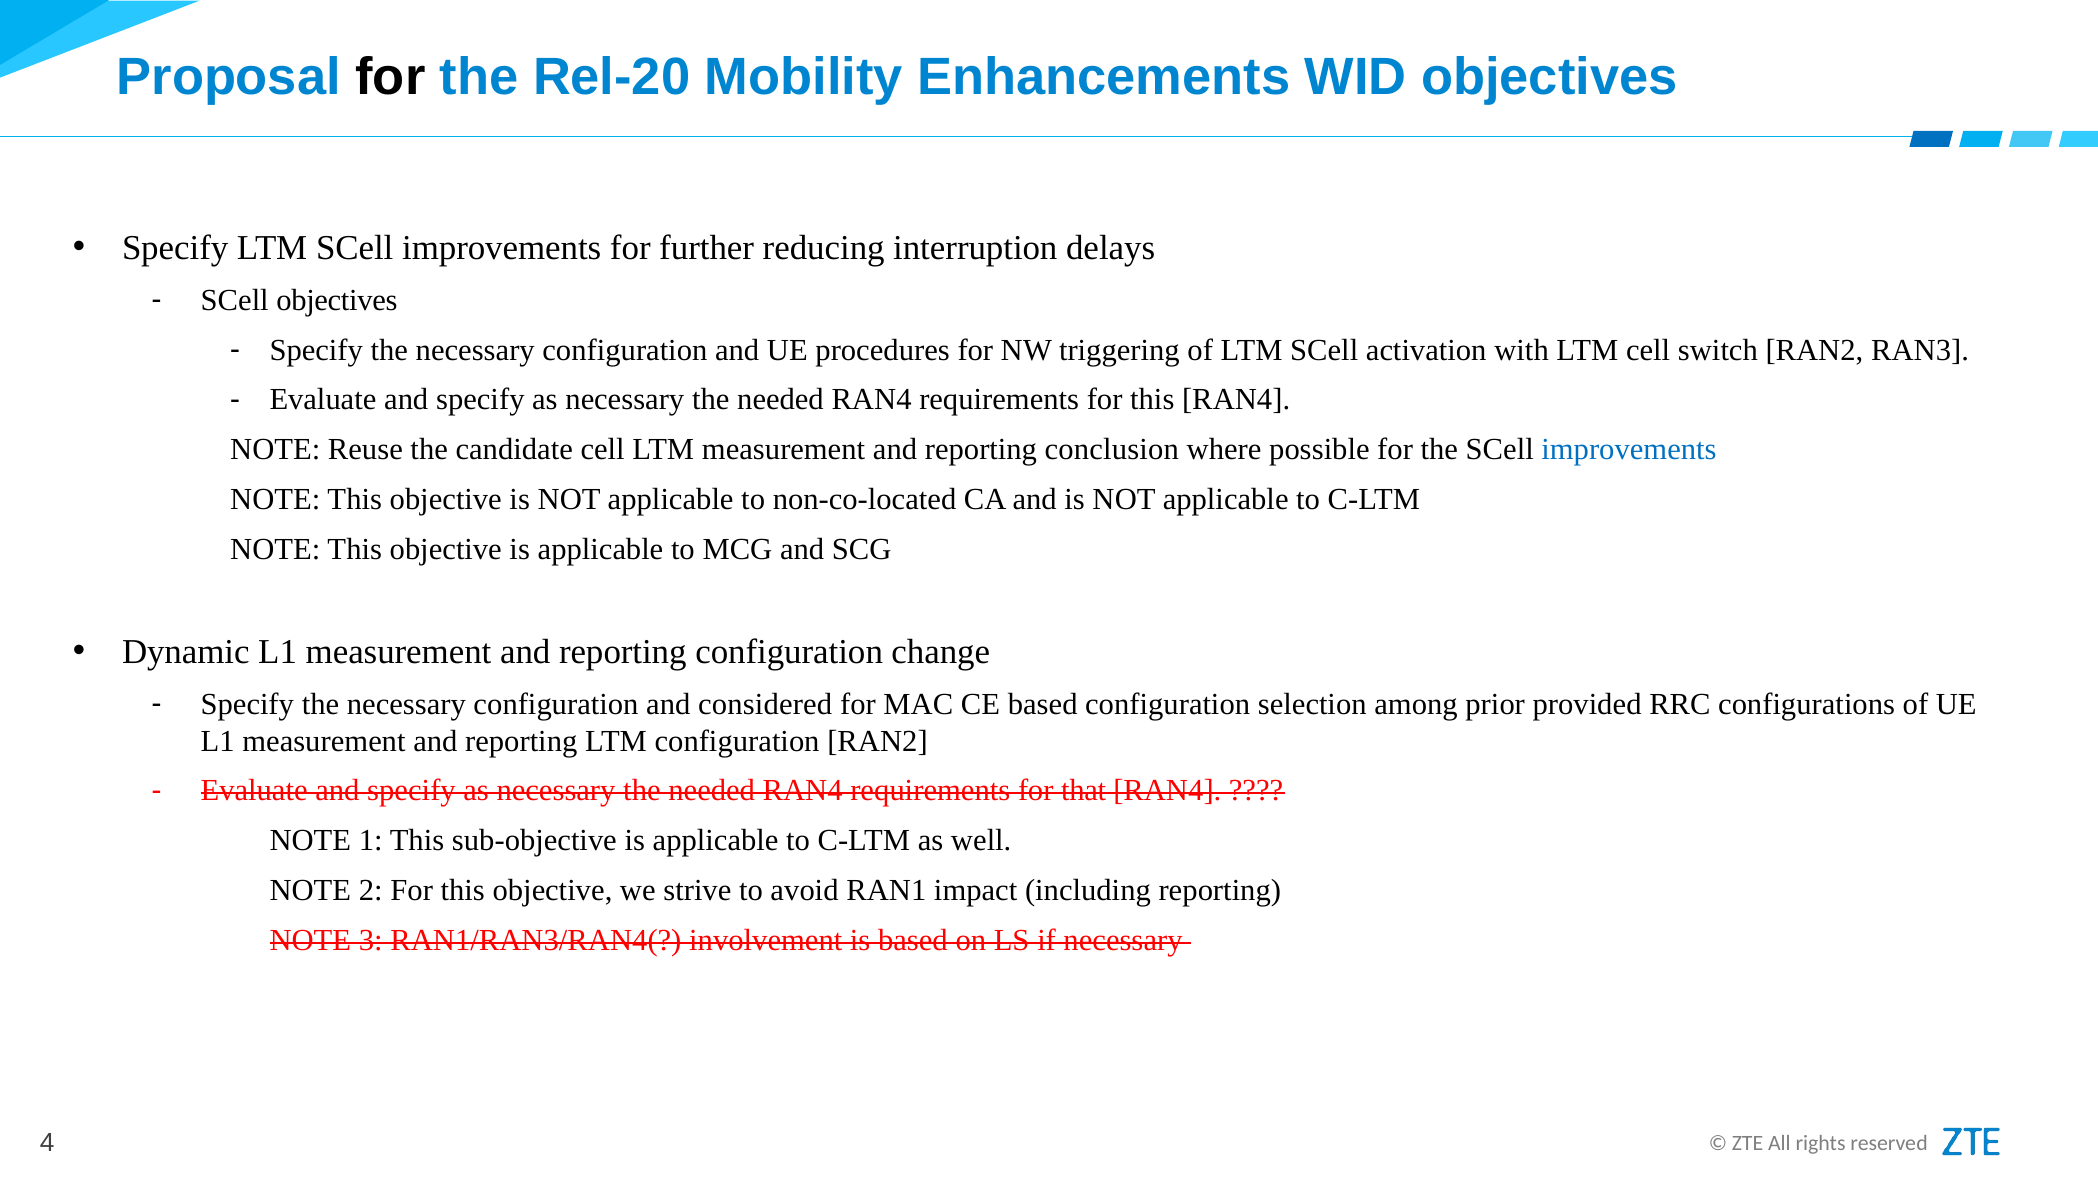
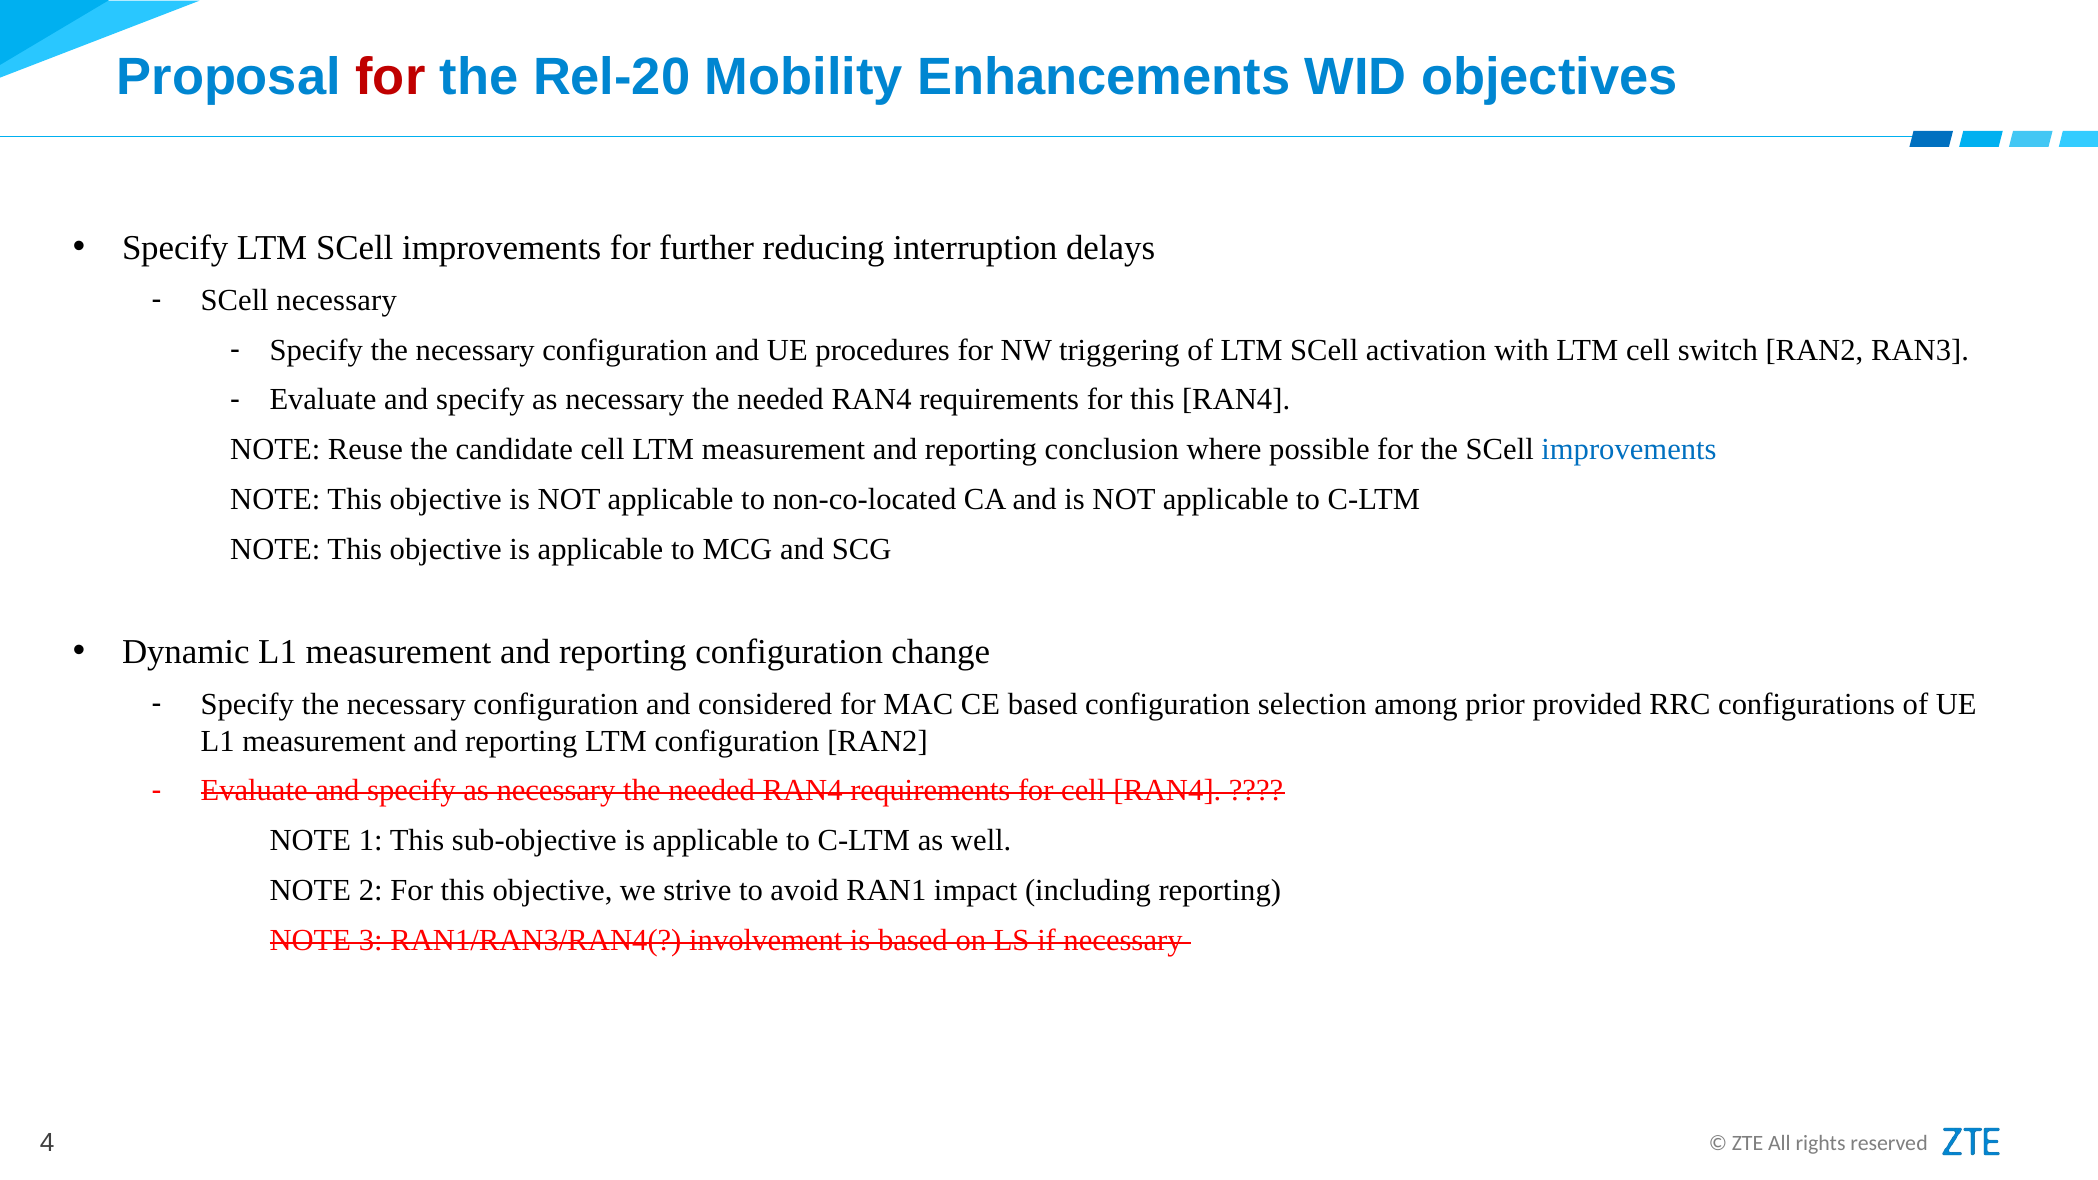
for at (390, 77) colour: black -> red
SCell objectives: objectives -> necessary
for that: that -> cell
